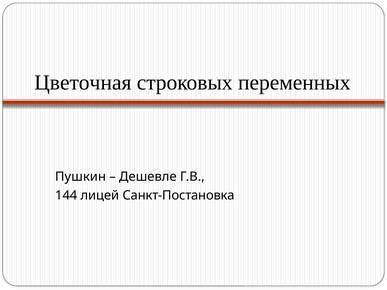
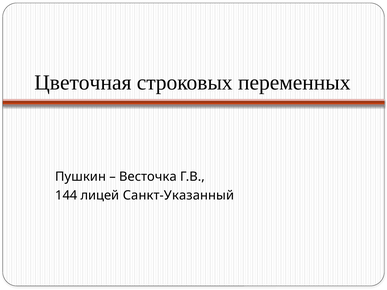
Дешевле: Дешевле -> Весточка
Санкт-Постановка: Санкт-Постановка -> Санкт-Указанный
